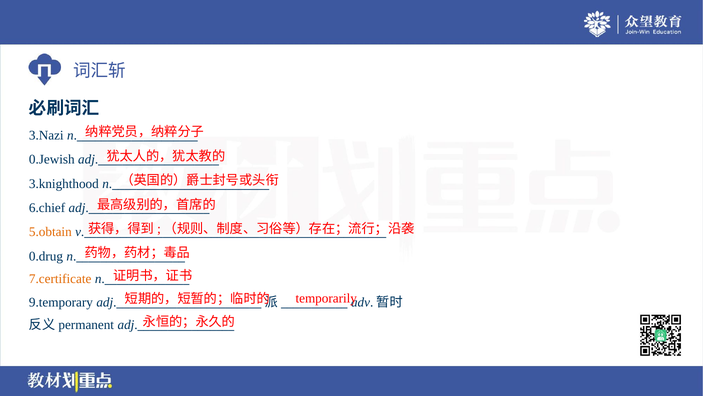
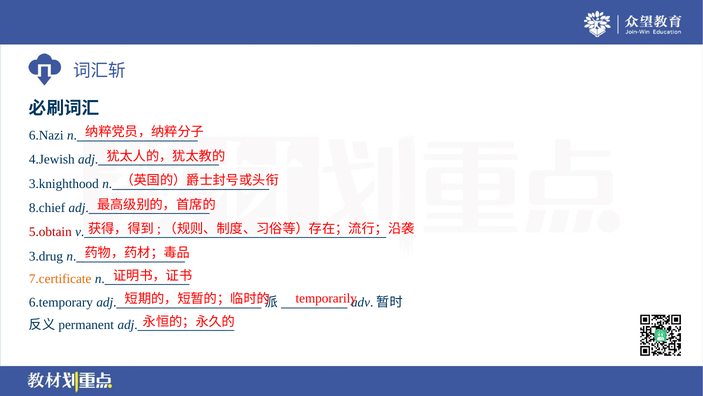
3.Nazi: 3.Nazi -> 6.Nazi
0.Jewish: 0.Jewish -> 4.Jewish
6.chief: 6.chief -> 8.chief
5.obtain colour: orange -> red
0.drug: 0.drug -> 3.drug
9.temporary: 9.temporary -> 6.temporary
